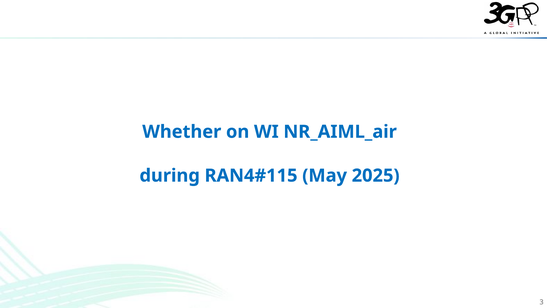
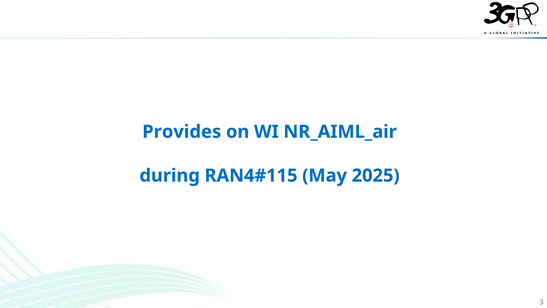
Whether: Whether -> Provides
